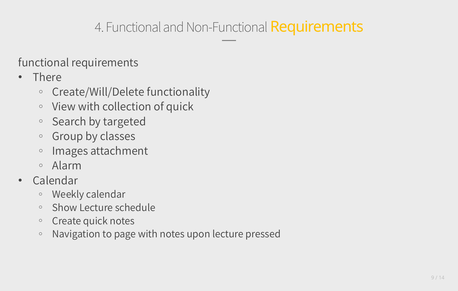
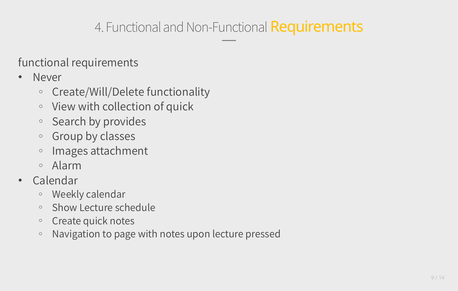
There: There -> Never
targeted: targeted -> provides
